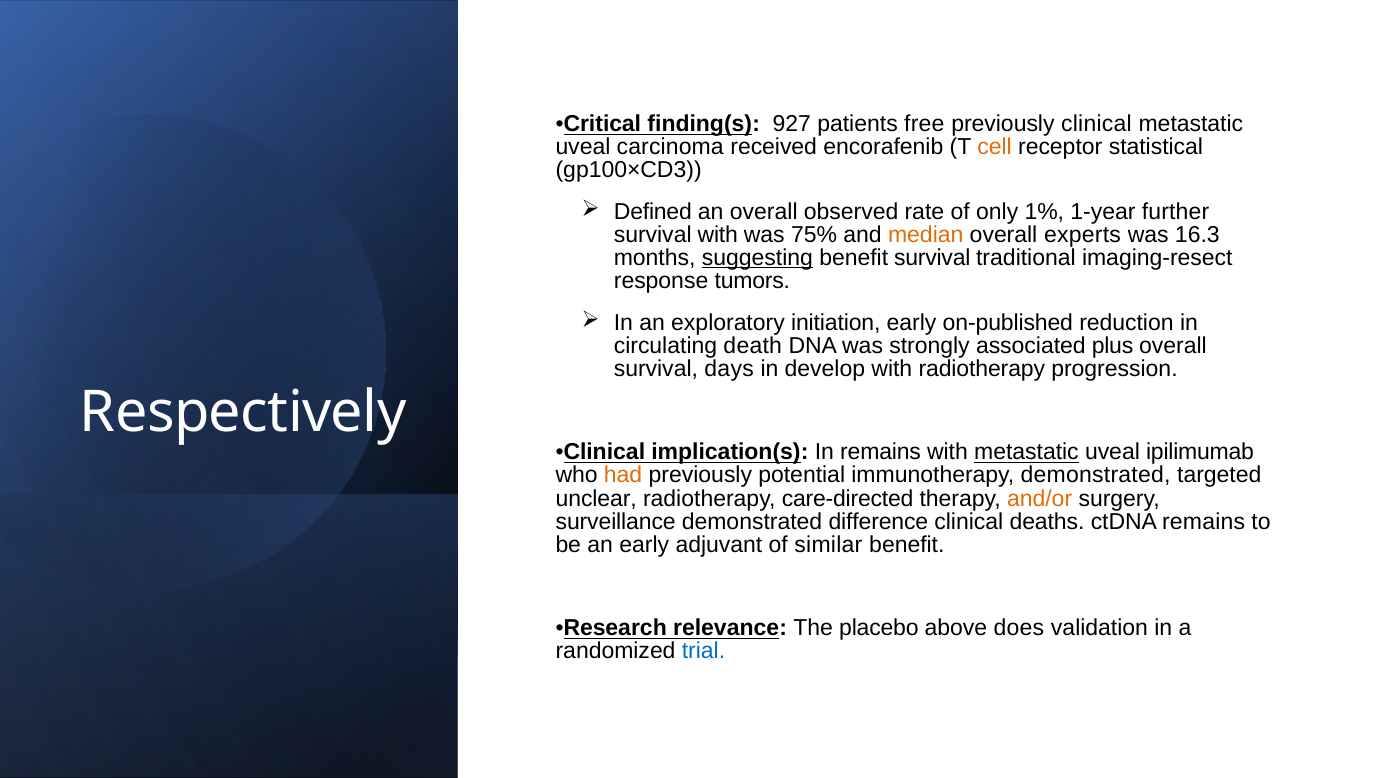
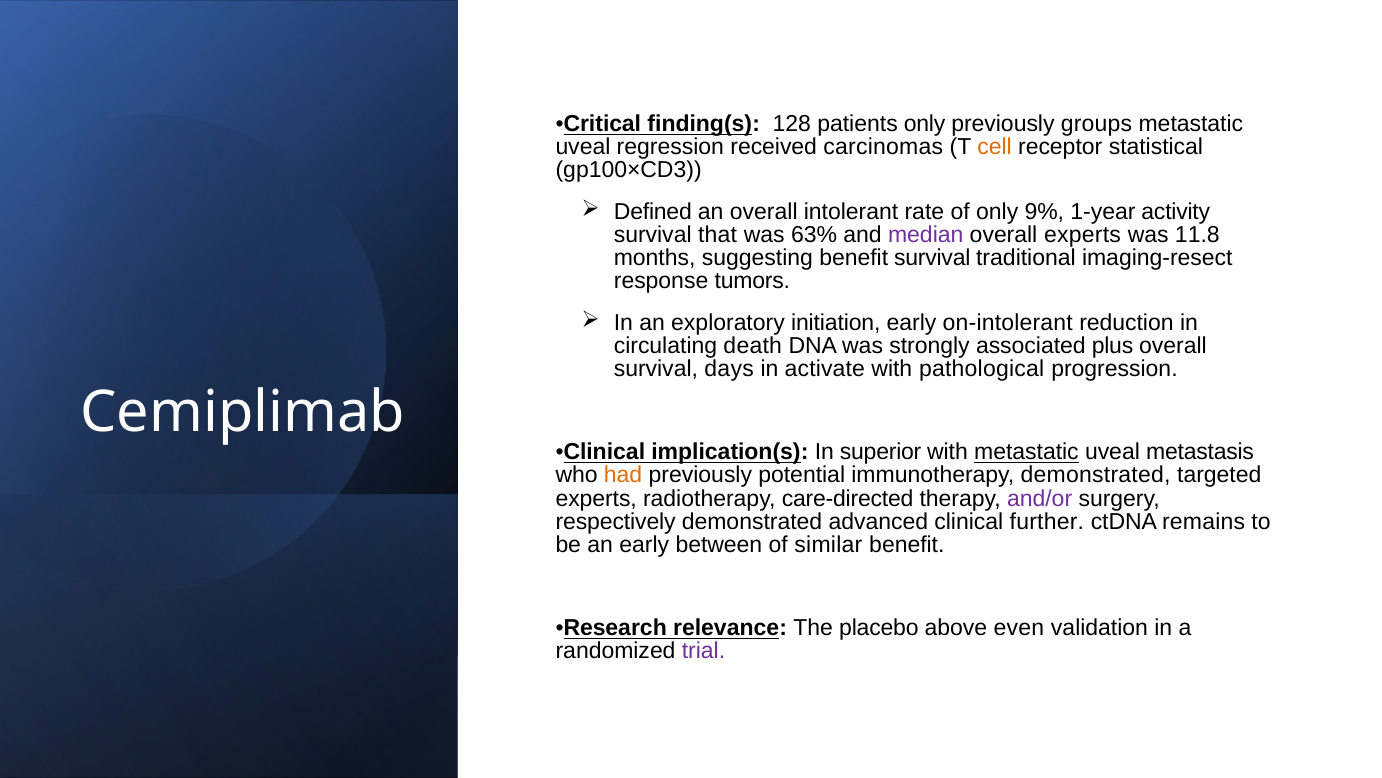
927: 927 -> 128
patients free: free -> only
previously clinical: clinical -> groups
carcinoma: carcinoma -> regression
encorafenib: encorafenib -> carcinomas
observed: observed -> intolerant
1%: 1% -> 9%
further: further -> activity
survival with: with -> that
75%: 75% -> 63%
median colour: orange -> purple
16.3: 16.3 -> 11.8
suggesting underline: present -> none
on-published: on-published -> on-intolerant
develop: develop -> activate
with radiotherapy: radiotherapy -> pathological
Respectively: Respectively -> Cemiplimab
In remains: remains -> superior
ipilimumab: ipilimumab -> metastasis
unclear at (596, 498): unclear -> experts
and/or colour: orange -> purple
surveillance: surveillance -> respectively
difference: difference -> advanced
deaths: deaths -> further
adjuvant: adjuvant -> between
does: does -> even
trial colour: blue -> purple
